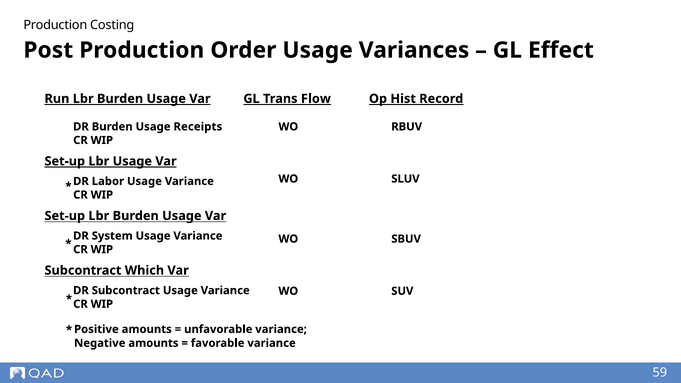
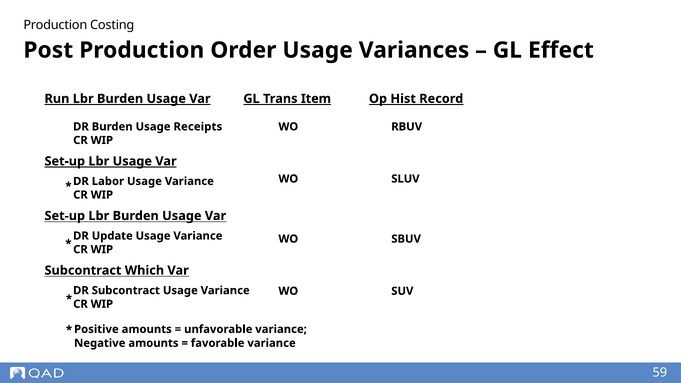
Flow: Flow -> Item
System: System -> Update
